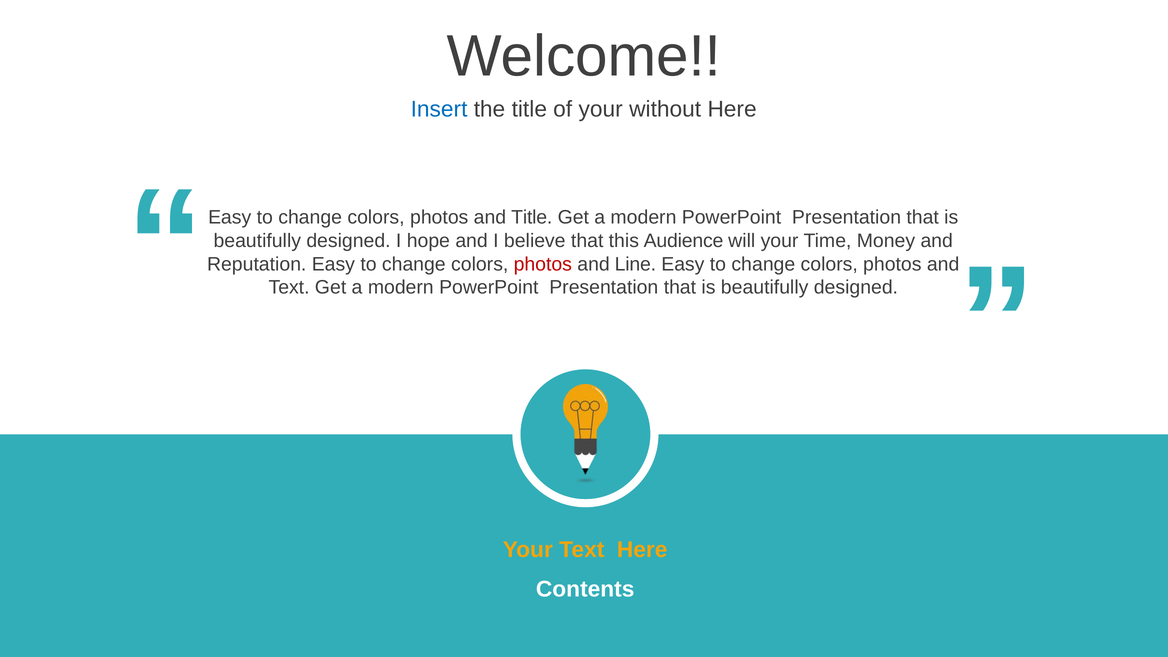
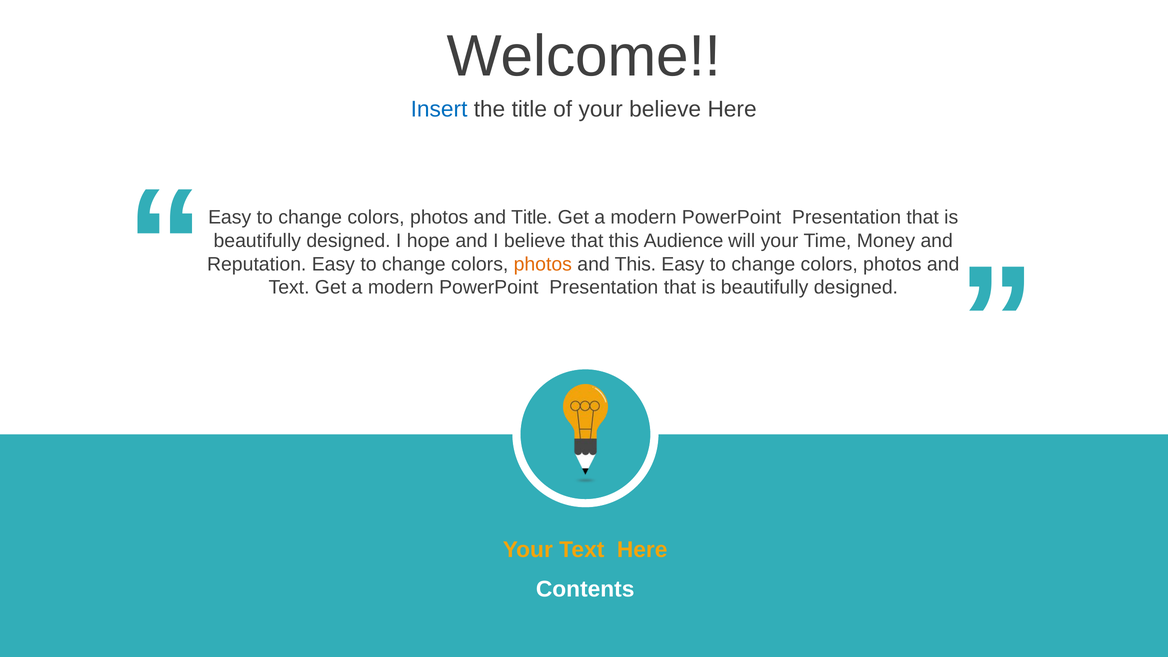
your without: without -> believe
photos at (543, 264) colour: red -> orange
and Line: Line -> This
